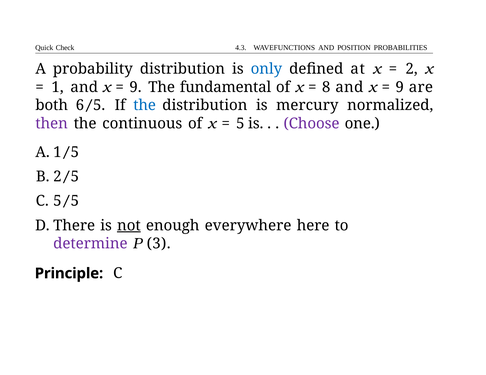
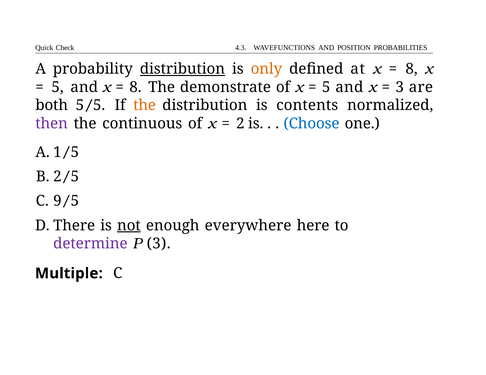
distribution at (182, 69) underline: none -> present
only colour: blue -> orange
2 at (412, 69): 2 -> 8
1 at (58, 87): 1 -> 5
9 at (135, 87): 9 -> 8
fundamental: fundamental -> demonstrate
8 at (326, 87): 8 -> 5
9 at (400, 87): 9 -> 3
both 6: 6 -> 5
the at (145, 106) colour: blue -> orange
mercury: mercury -> contents
5 at (240, 124): 5 -> 2
Choose colour: purple -> blue
C 5: 5 -> 9
Principle: Principle -> Multiple
